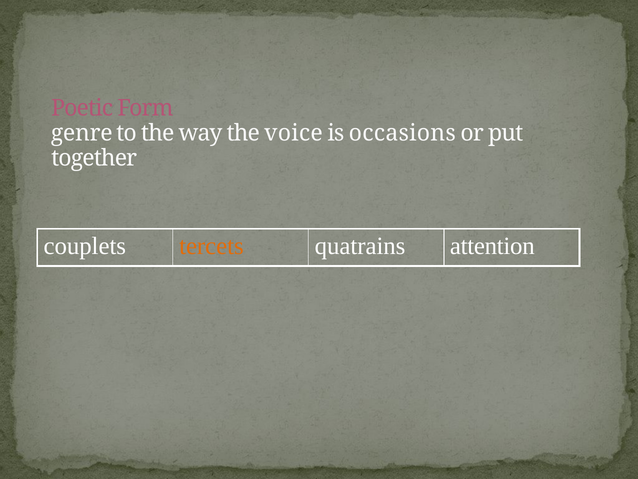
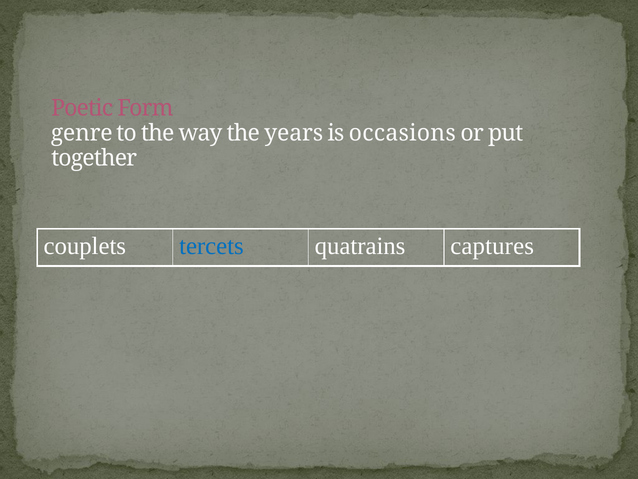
voice: voice -> years
tercets colour: orange -> blue
attention: attention -> captures
